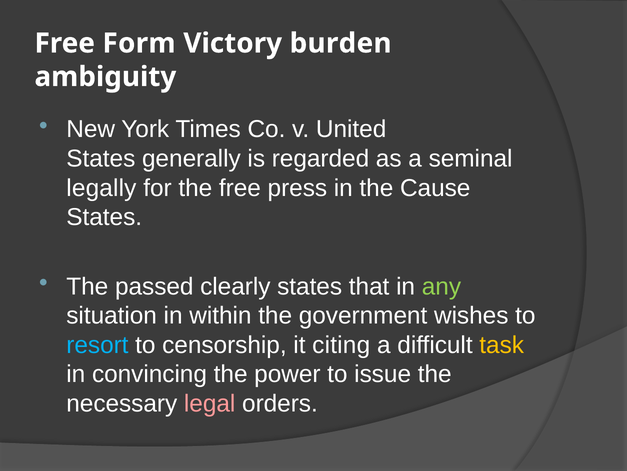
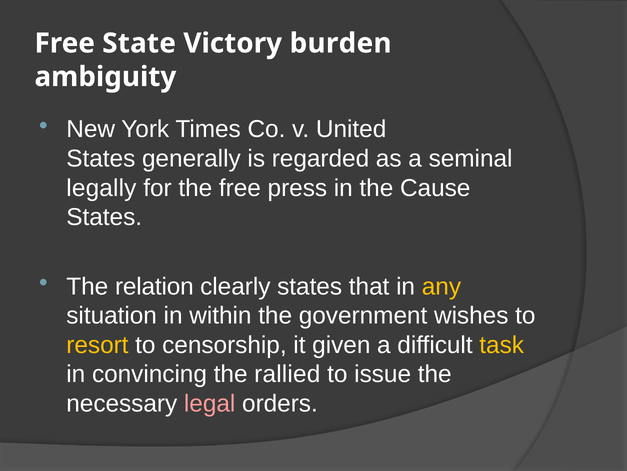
Form: Form -> State
passed: passed -> relation
any colour: light green -> yellow
resort colour: light blue -> yellow
citing: citing -> given
power: power -> rallied
